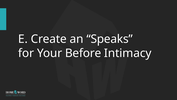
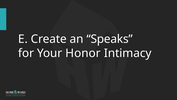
Before: Before -> Honor
